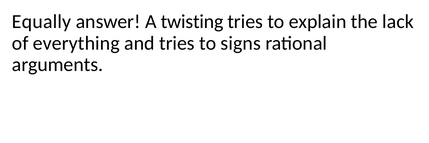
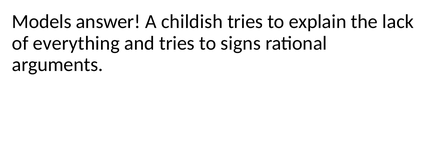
Equally: Equally -> Models
twisting: twisting -> childish
